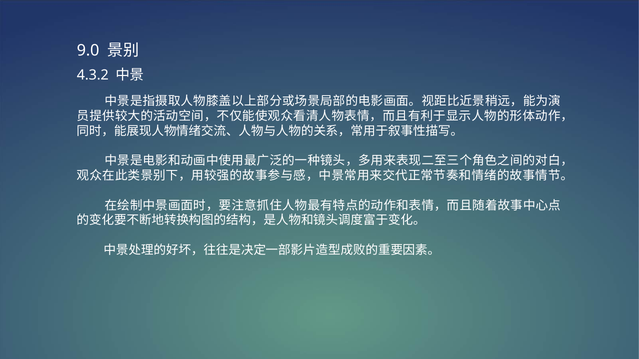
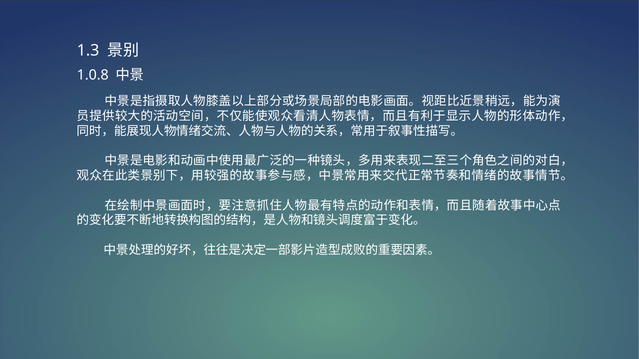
9.0: 9.0 -> 1.3
4.3.2: 4.3.2 -> 1.0.8
